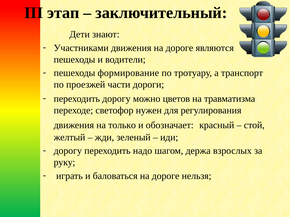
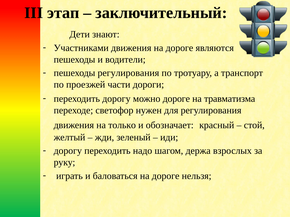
пешеходы формирование: формирование -> регулирования
можно цветов: цветов -> дороге
